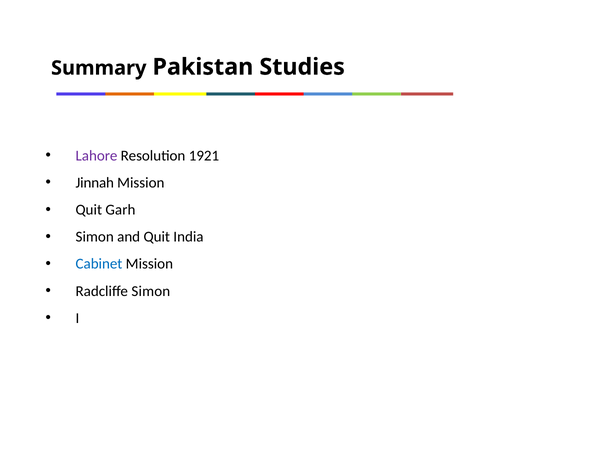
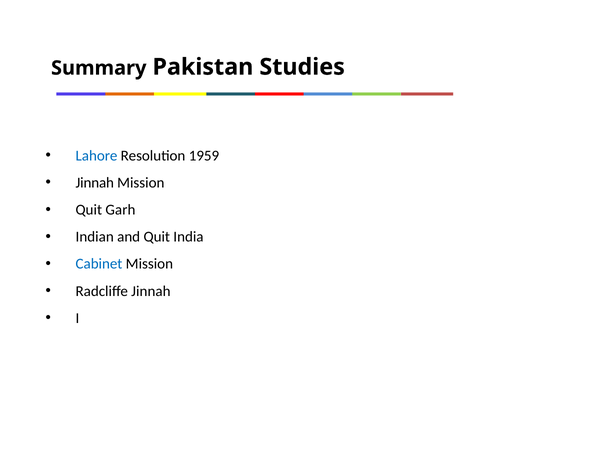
Lahore colour: purple -> blue
1921: 1921 -> 1959
Simon at (95, 237): Simon -> Indian
Radcliffe Simon: Simon -> Jinnah
